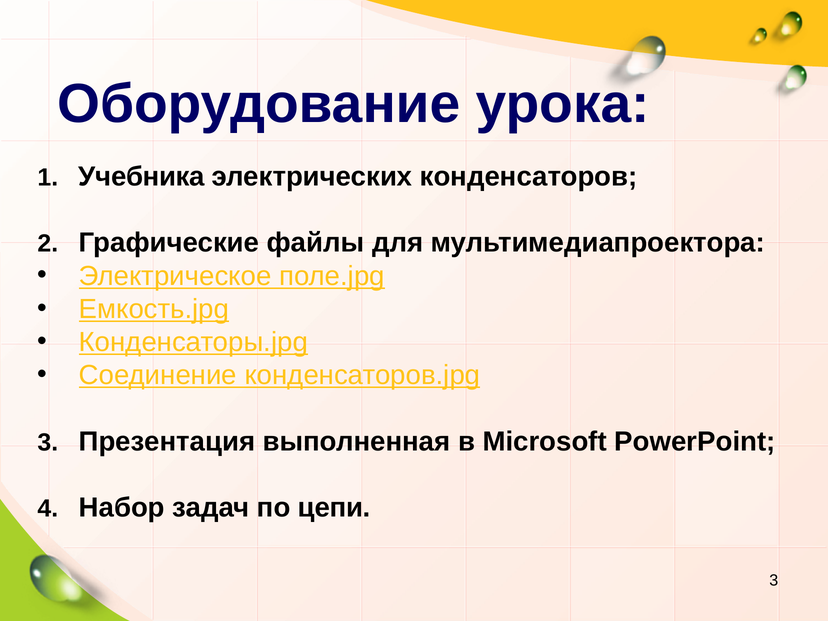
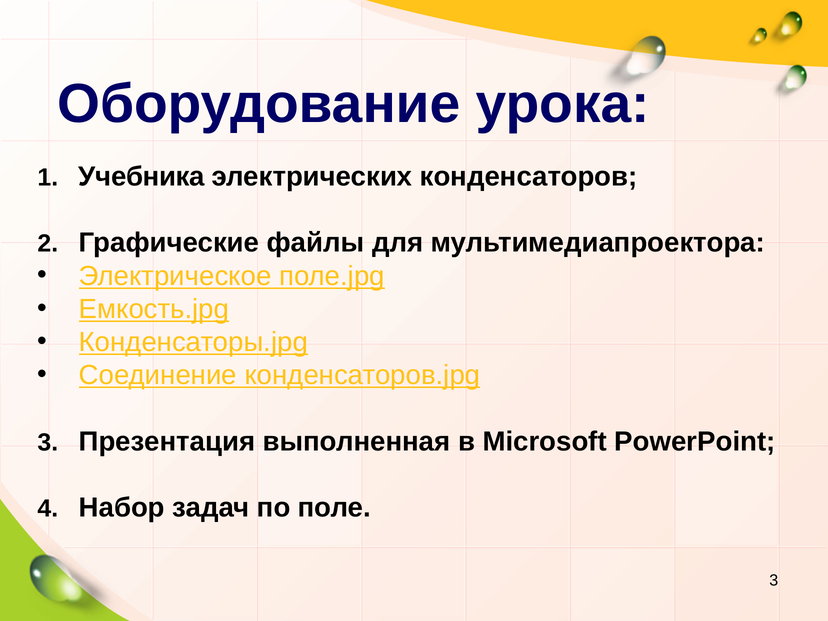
цепи: цепи -> поле
